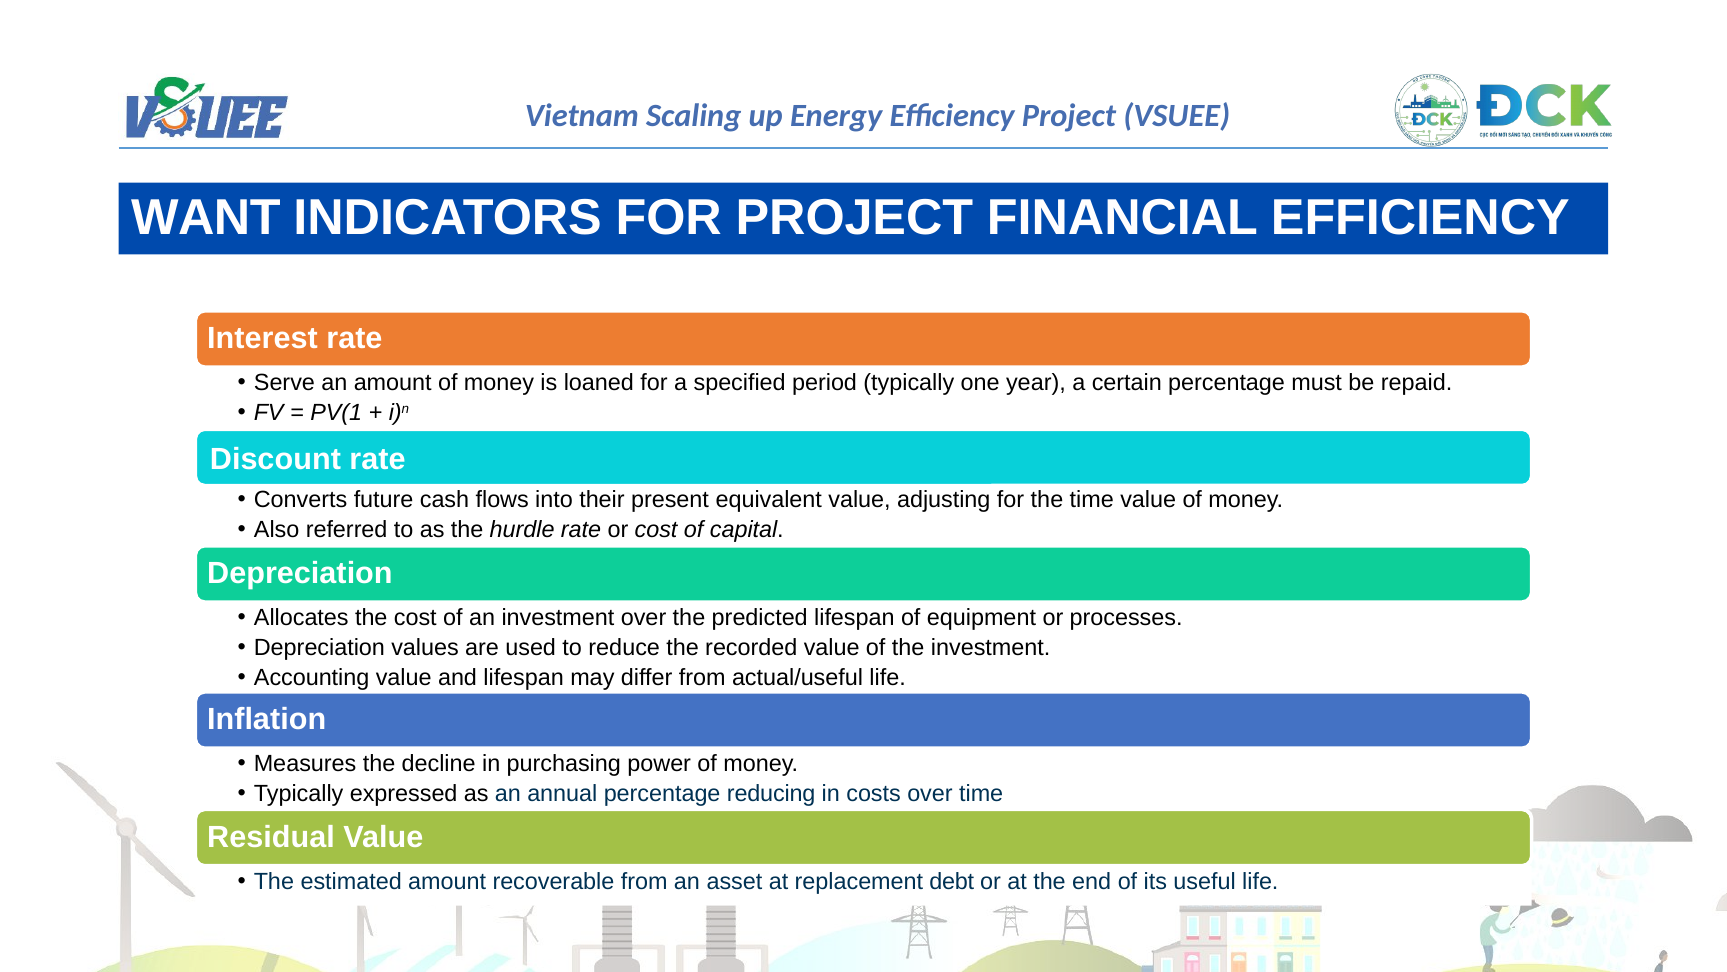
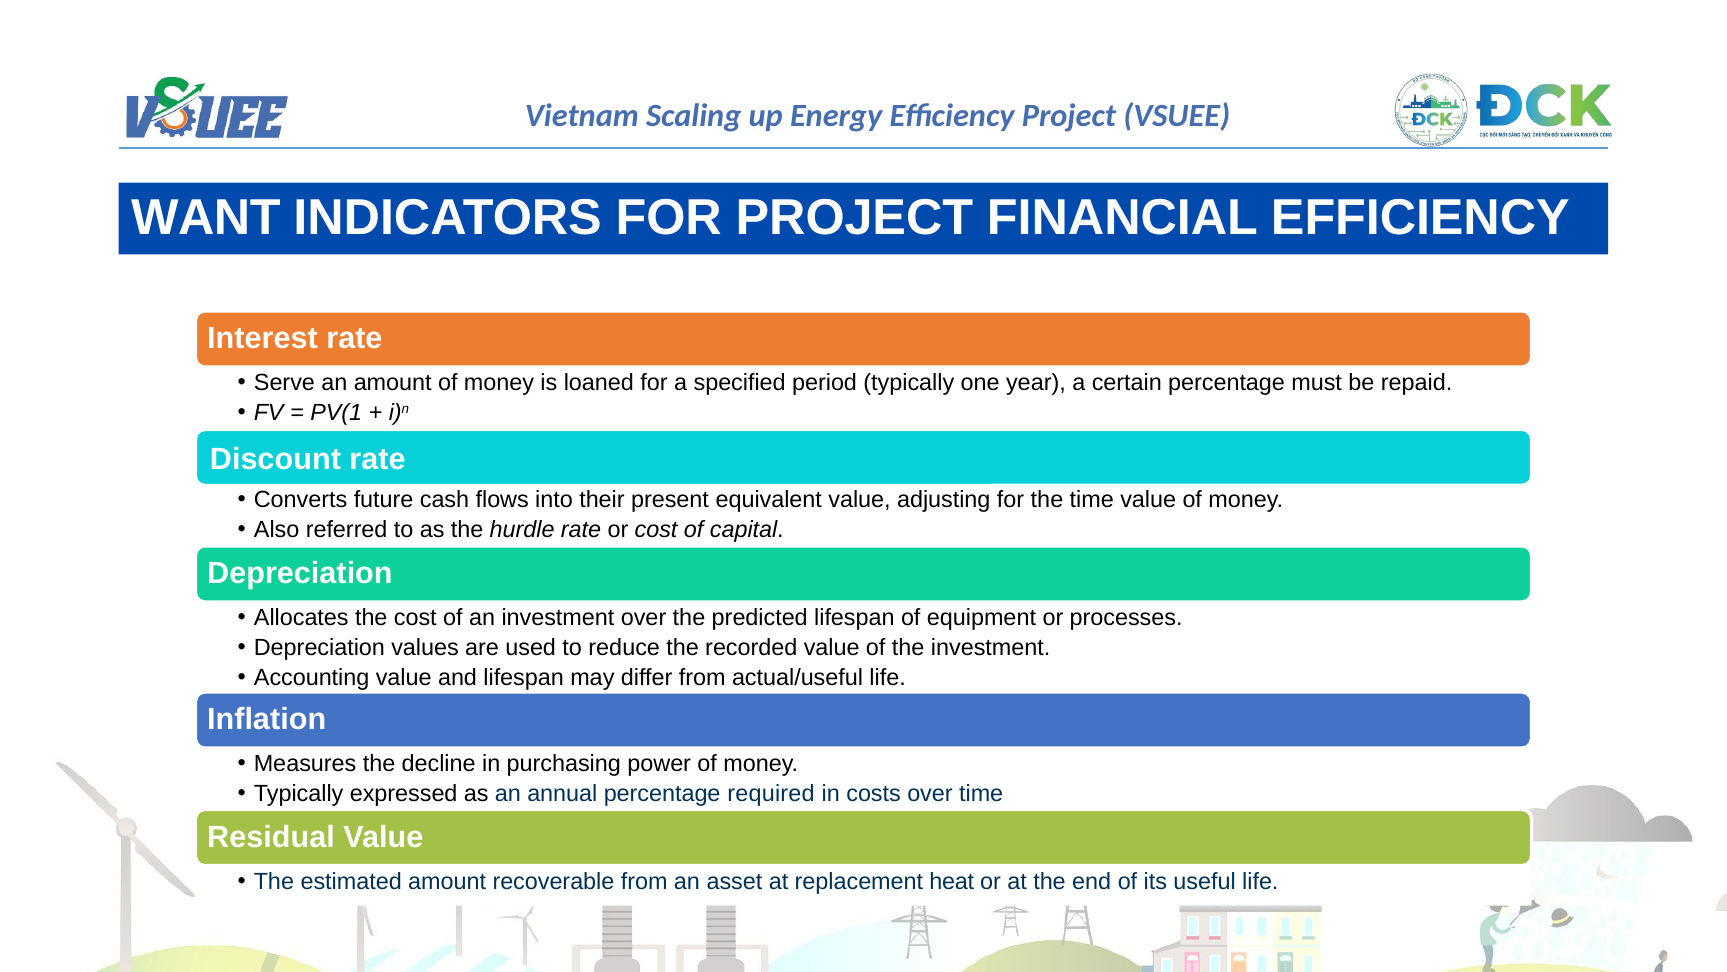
reducing: reducing -> required
debt: debt -> heat
